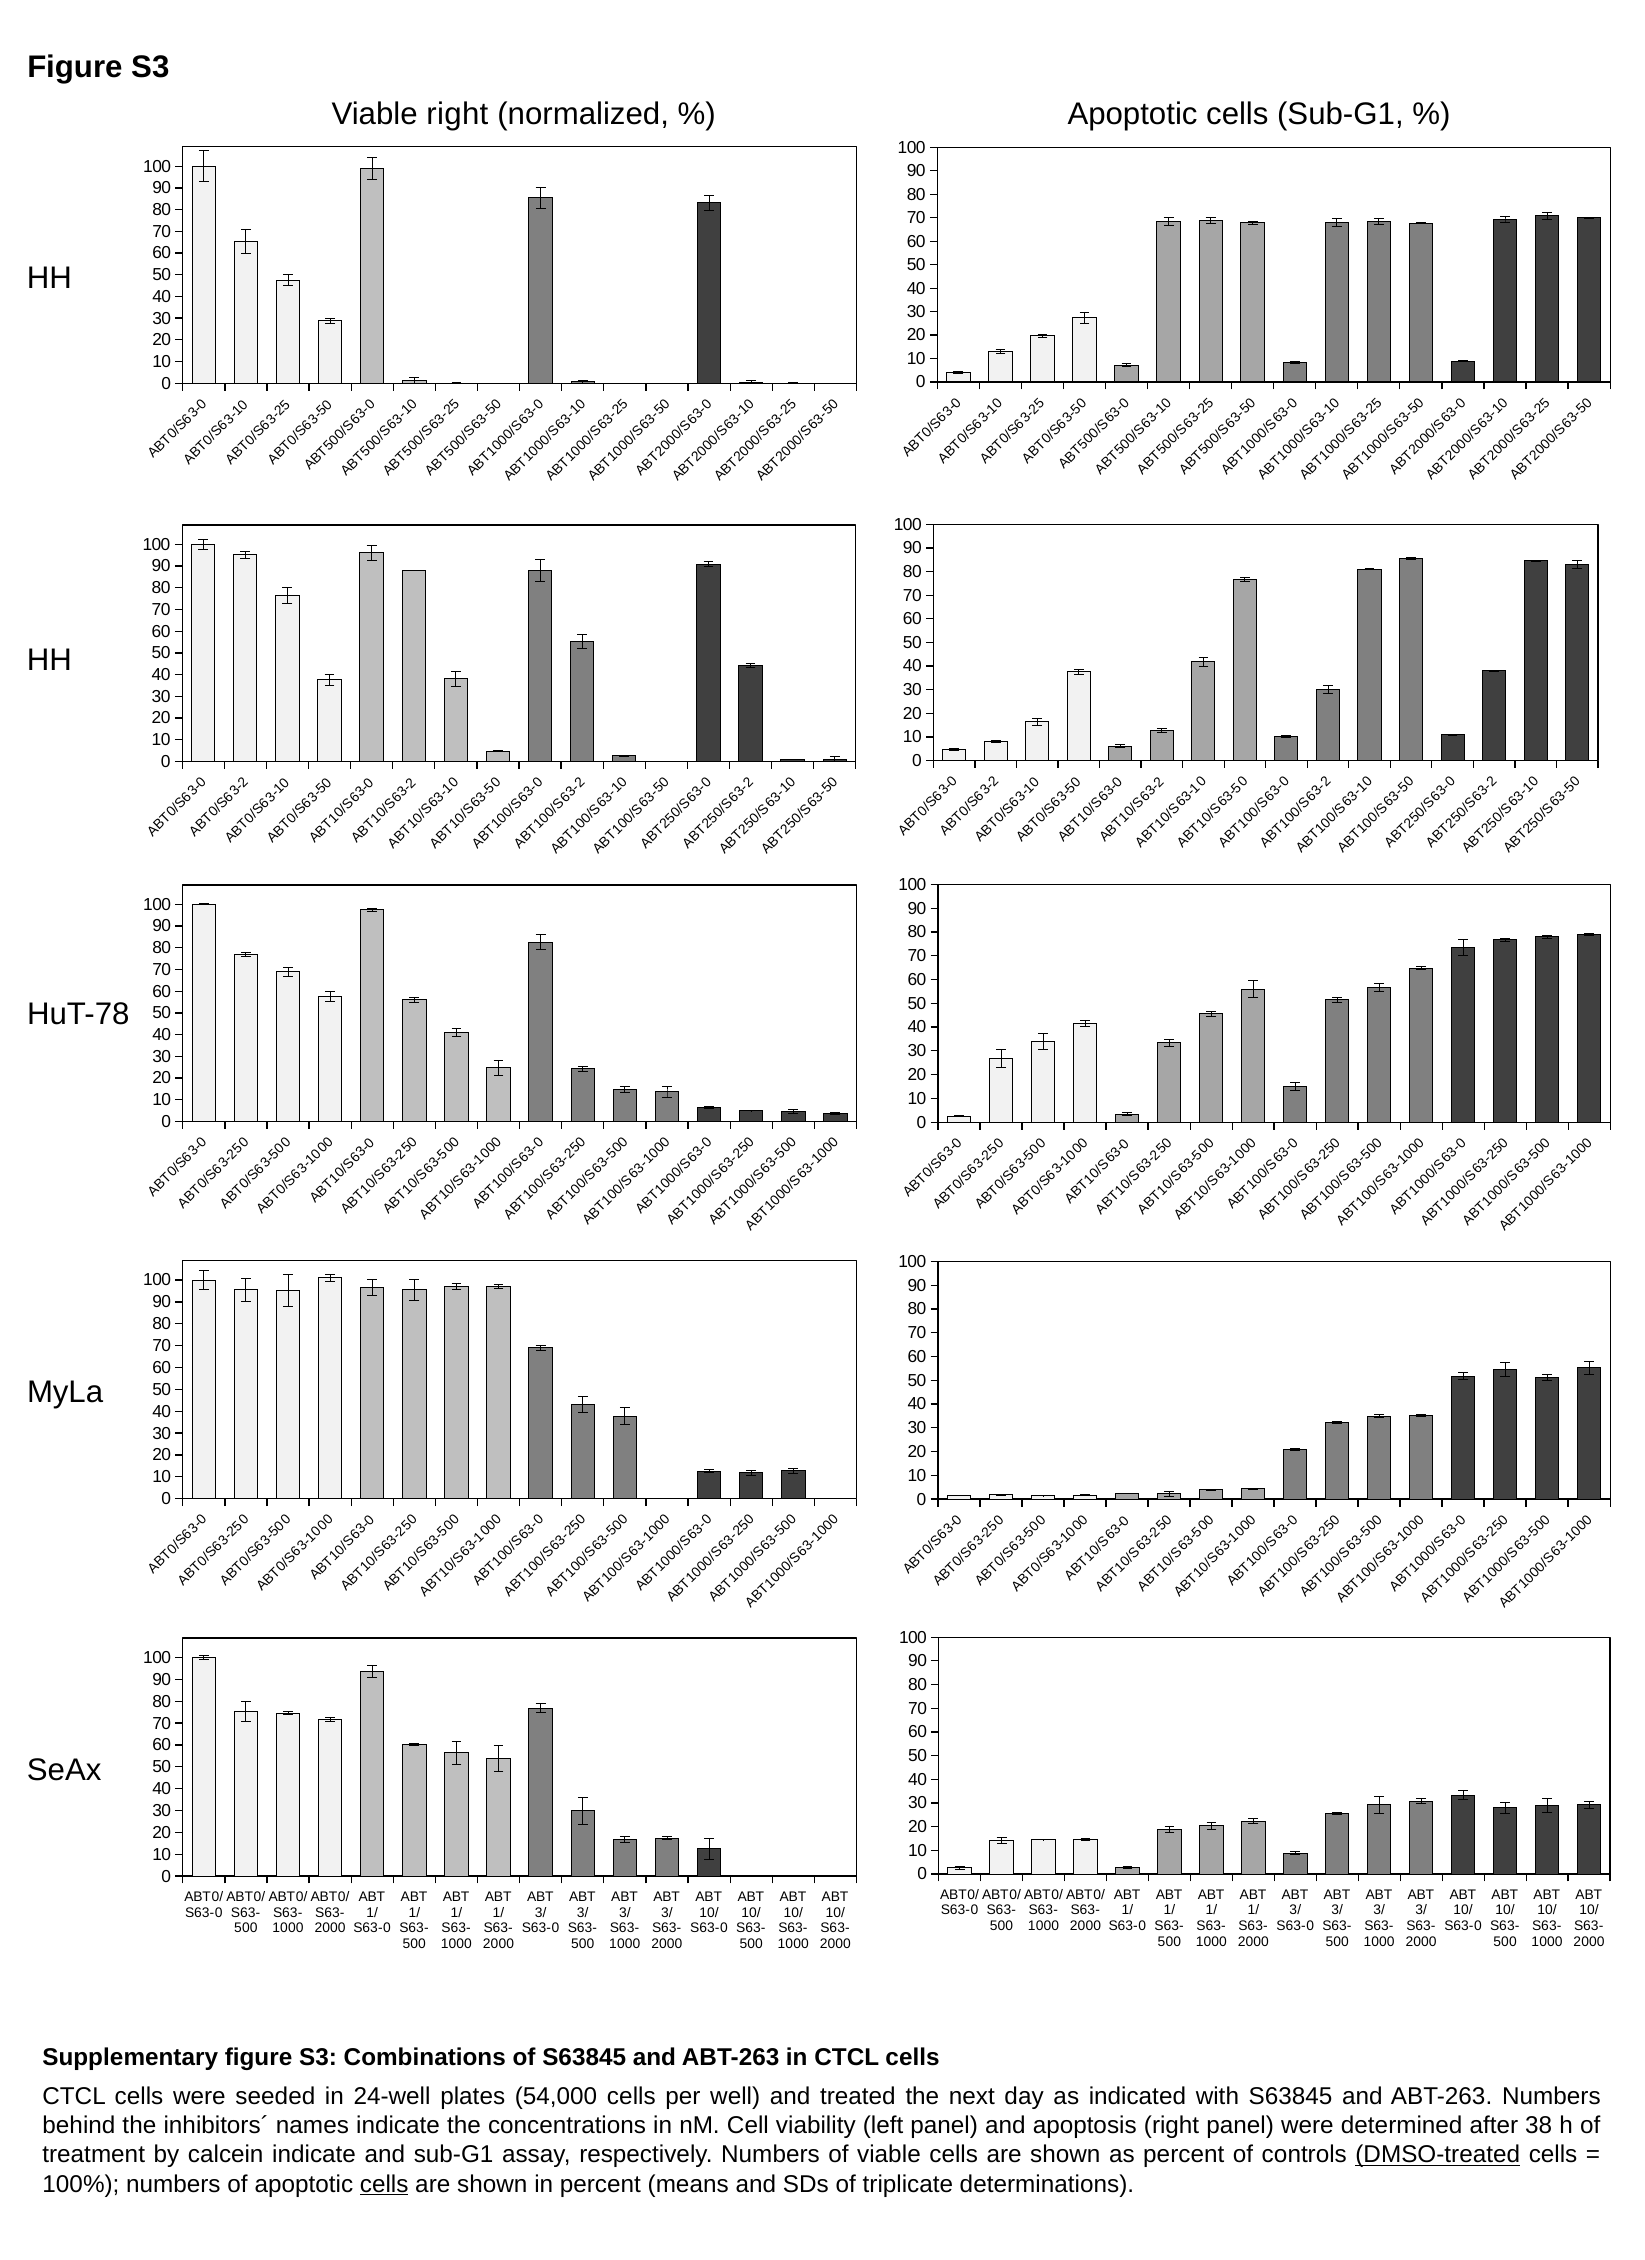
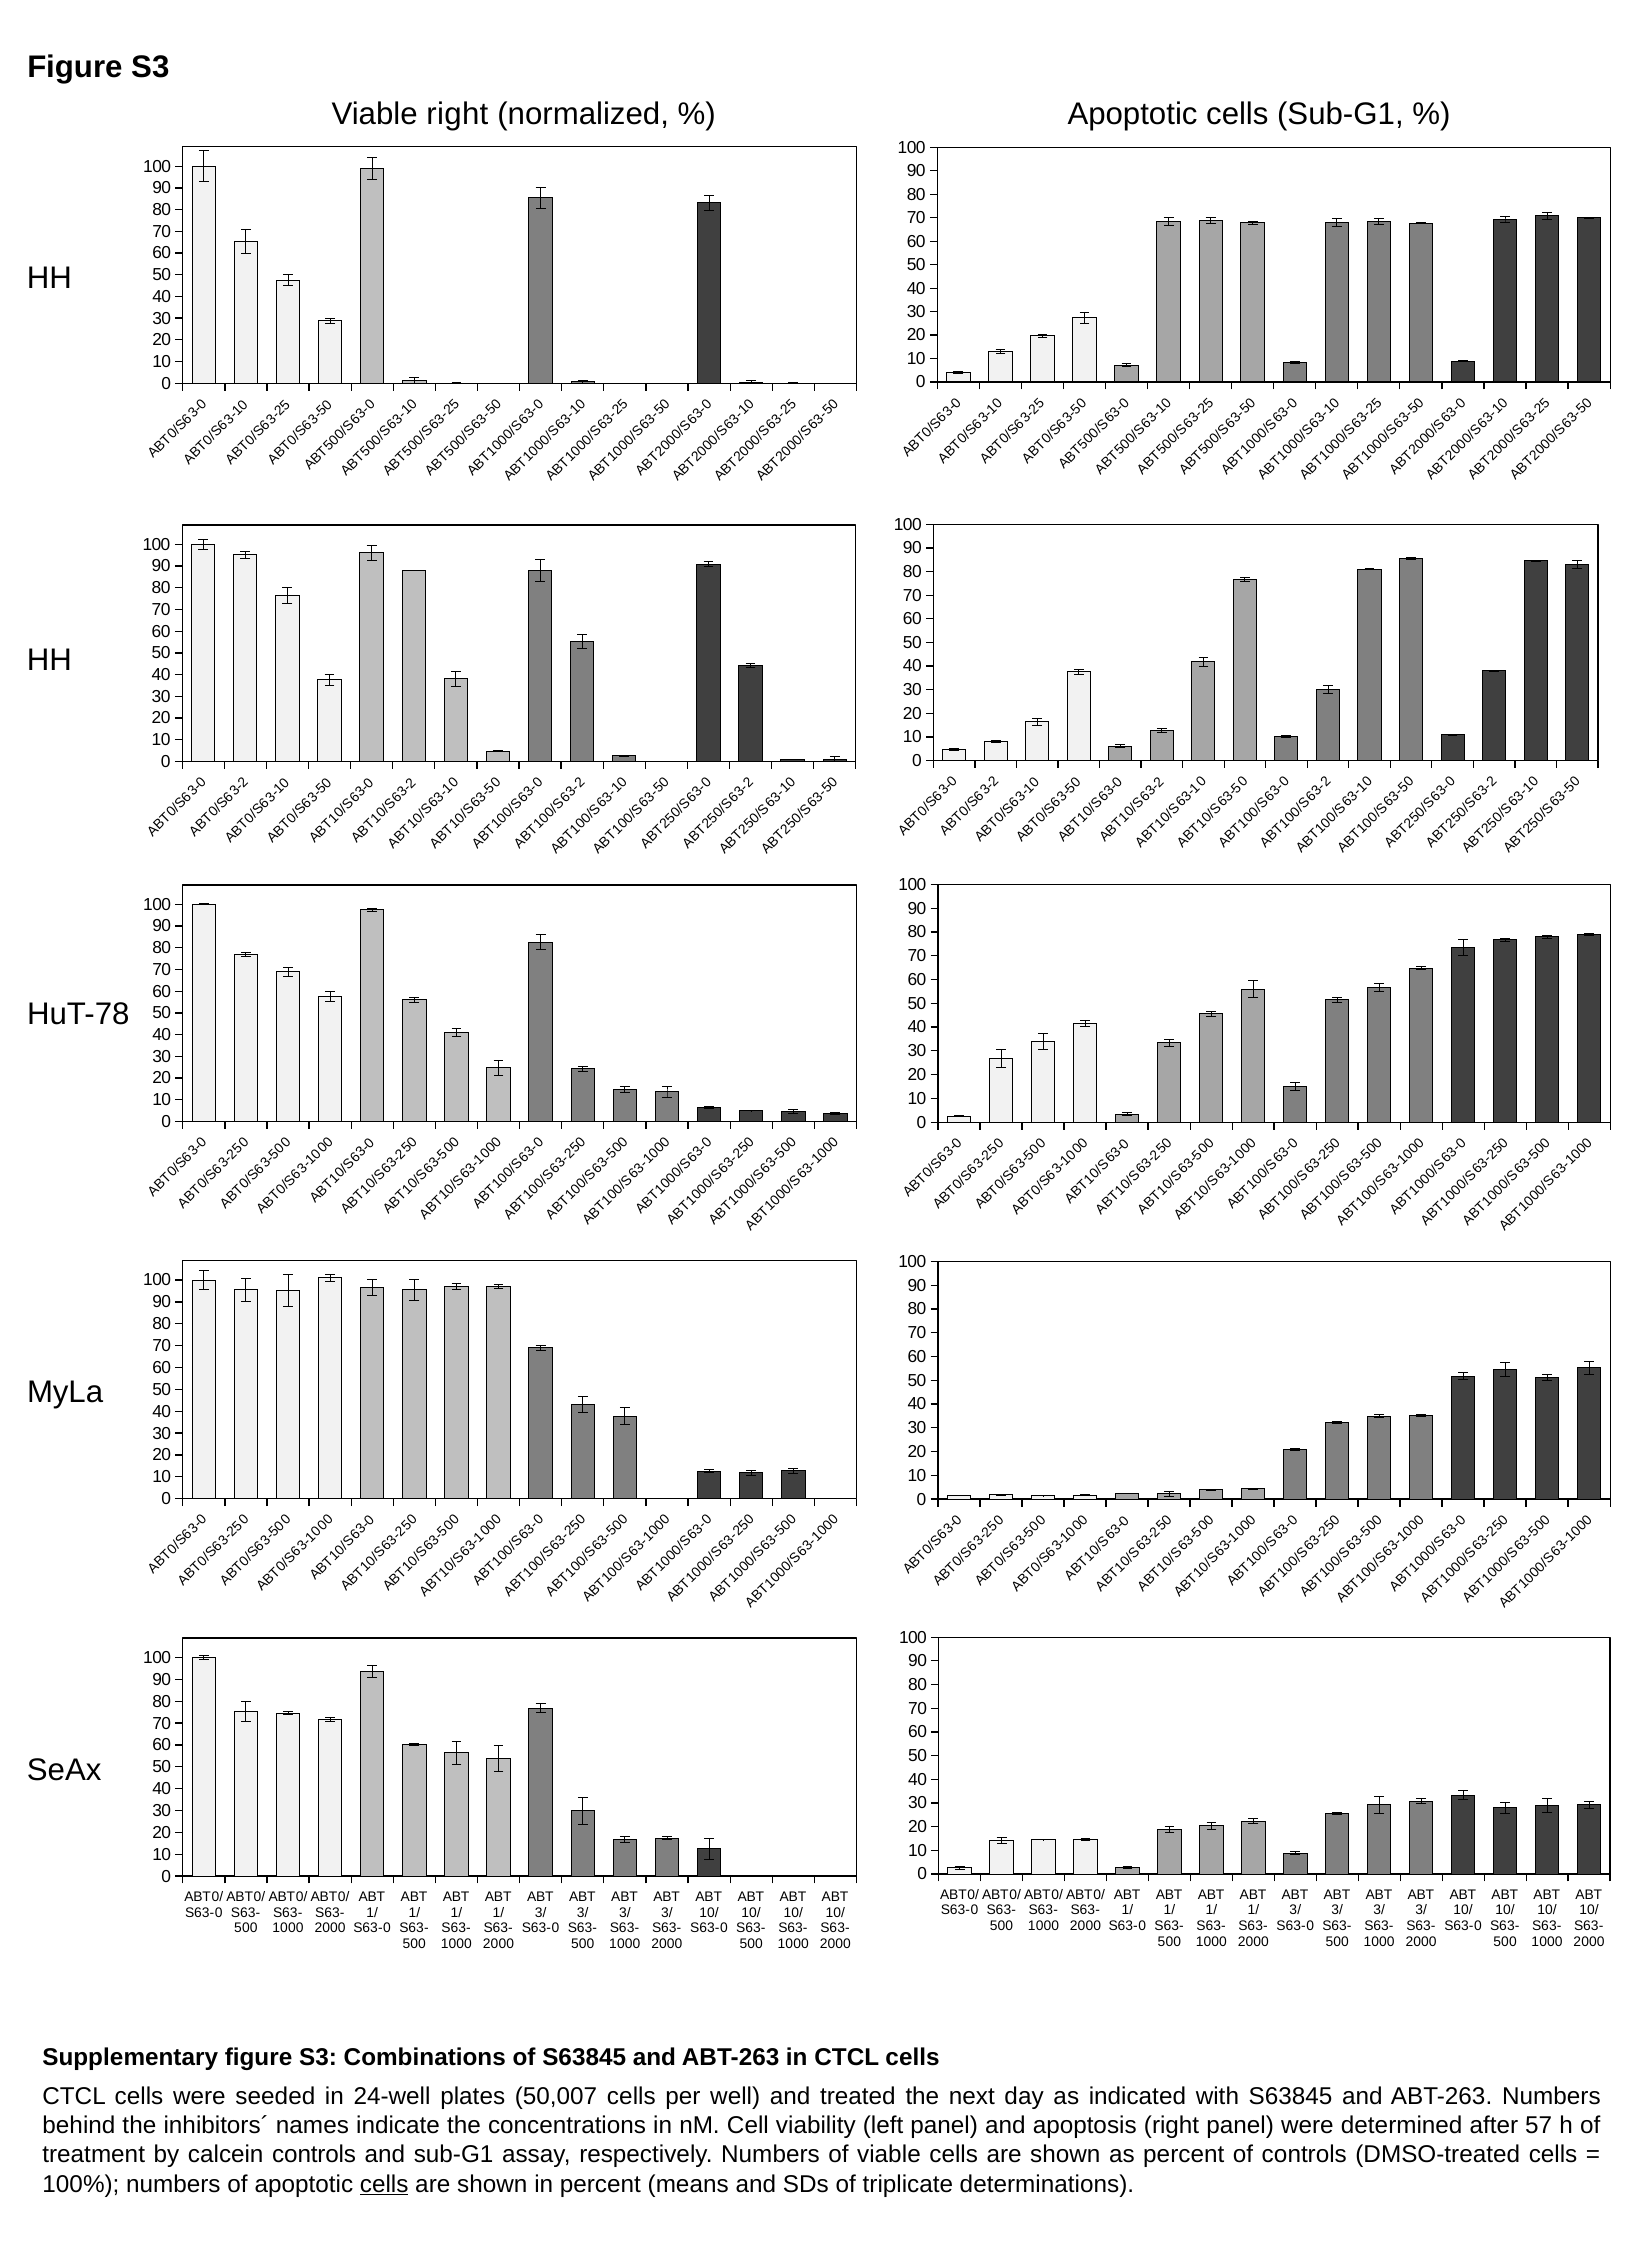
54,000: 54,000 -> 50,007
38: 38 -> 57
calcein indicate: indicate -> controls
DMSO-treated underline: present -> none
